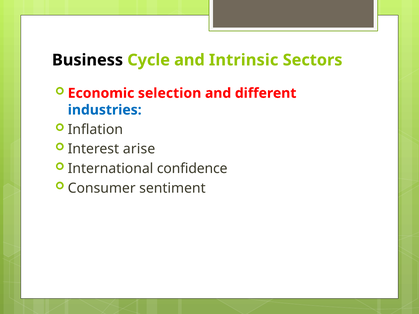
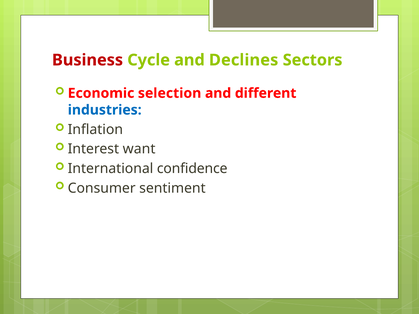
Business colour: black -> red
Intrinsic: Intrinsic -> Declines
arise: arise -> want
